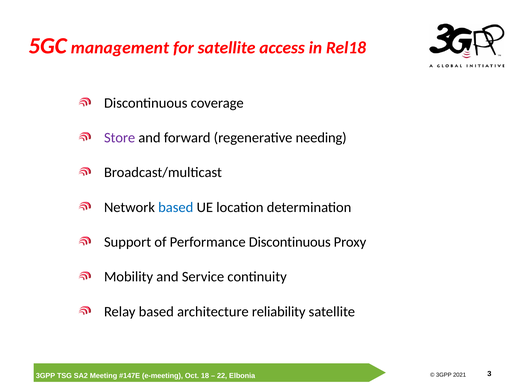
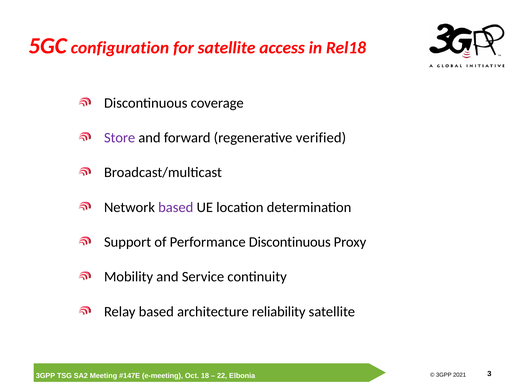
management: management -> configuration
needing: needing -> verified
based at (176, 208) colour: blue -> purple
